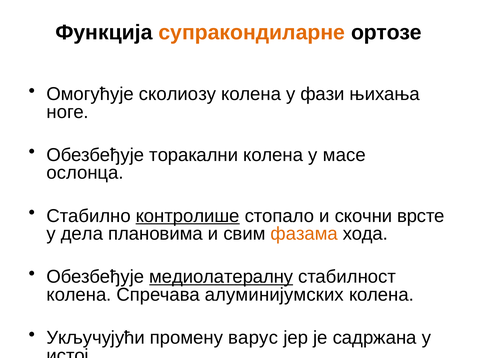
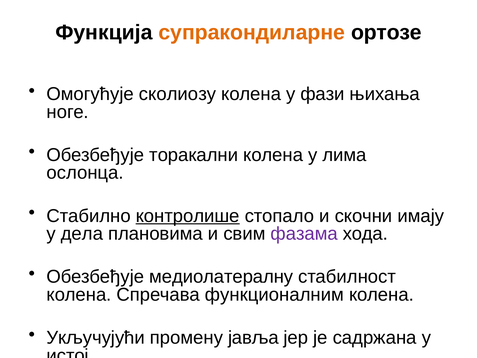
масе: масе -> лима
врсте: врсте -> имају
фазама colour: orange -> purple
медиолатералну underline: present -> none
алуминијумских: алуминијумских -> функционалним
варус: варус -> јавља
